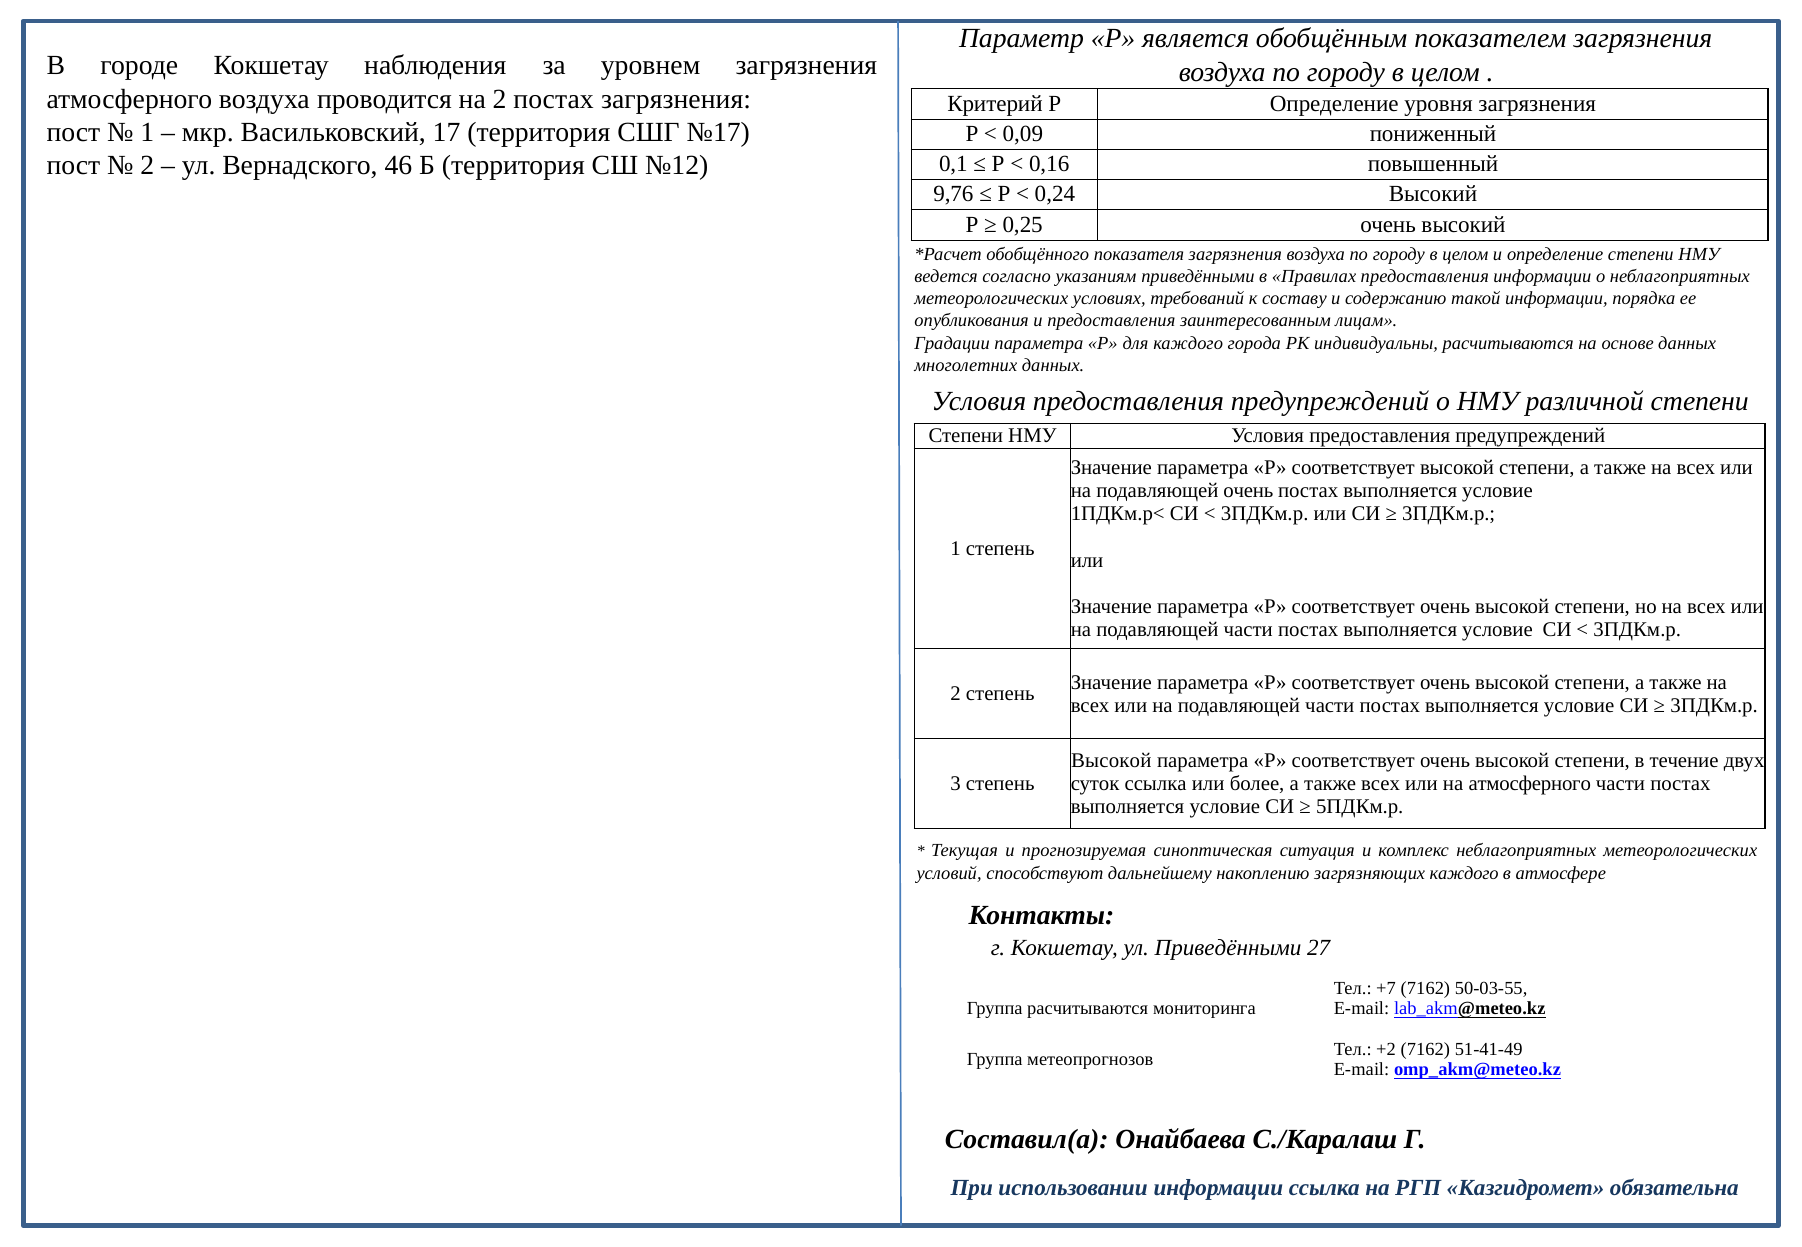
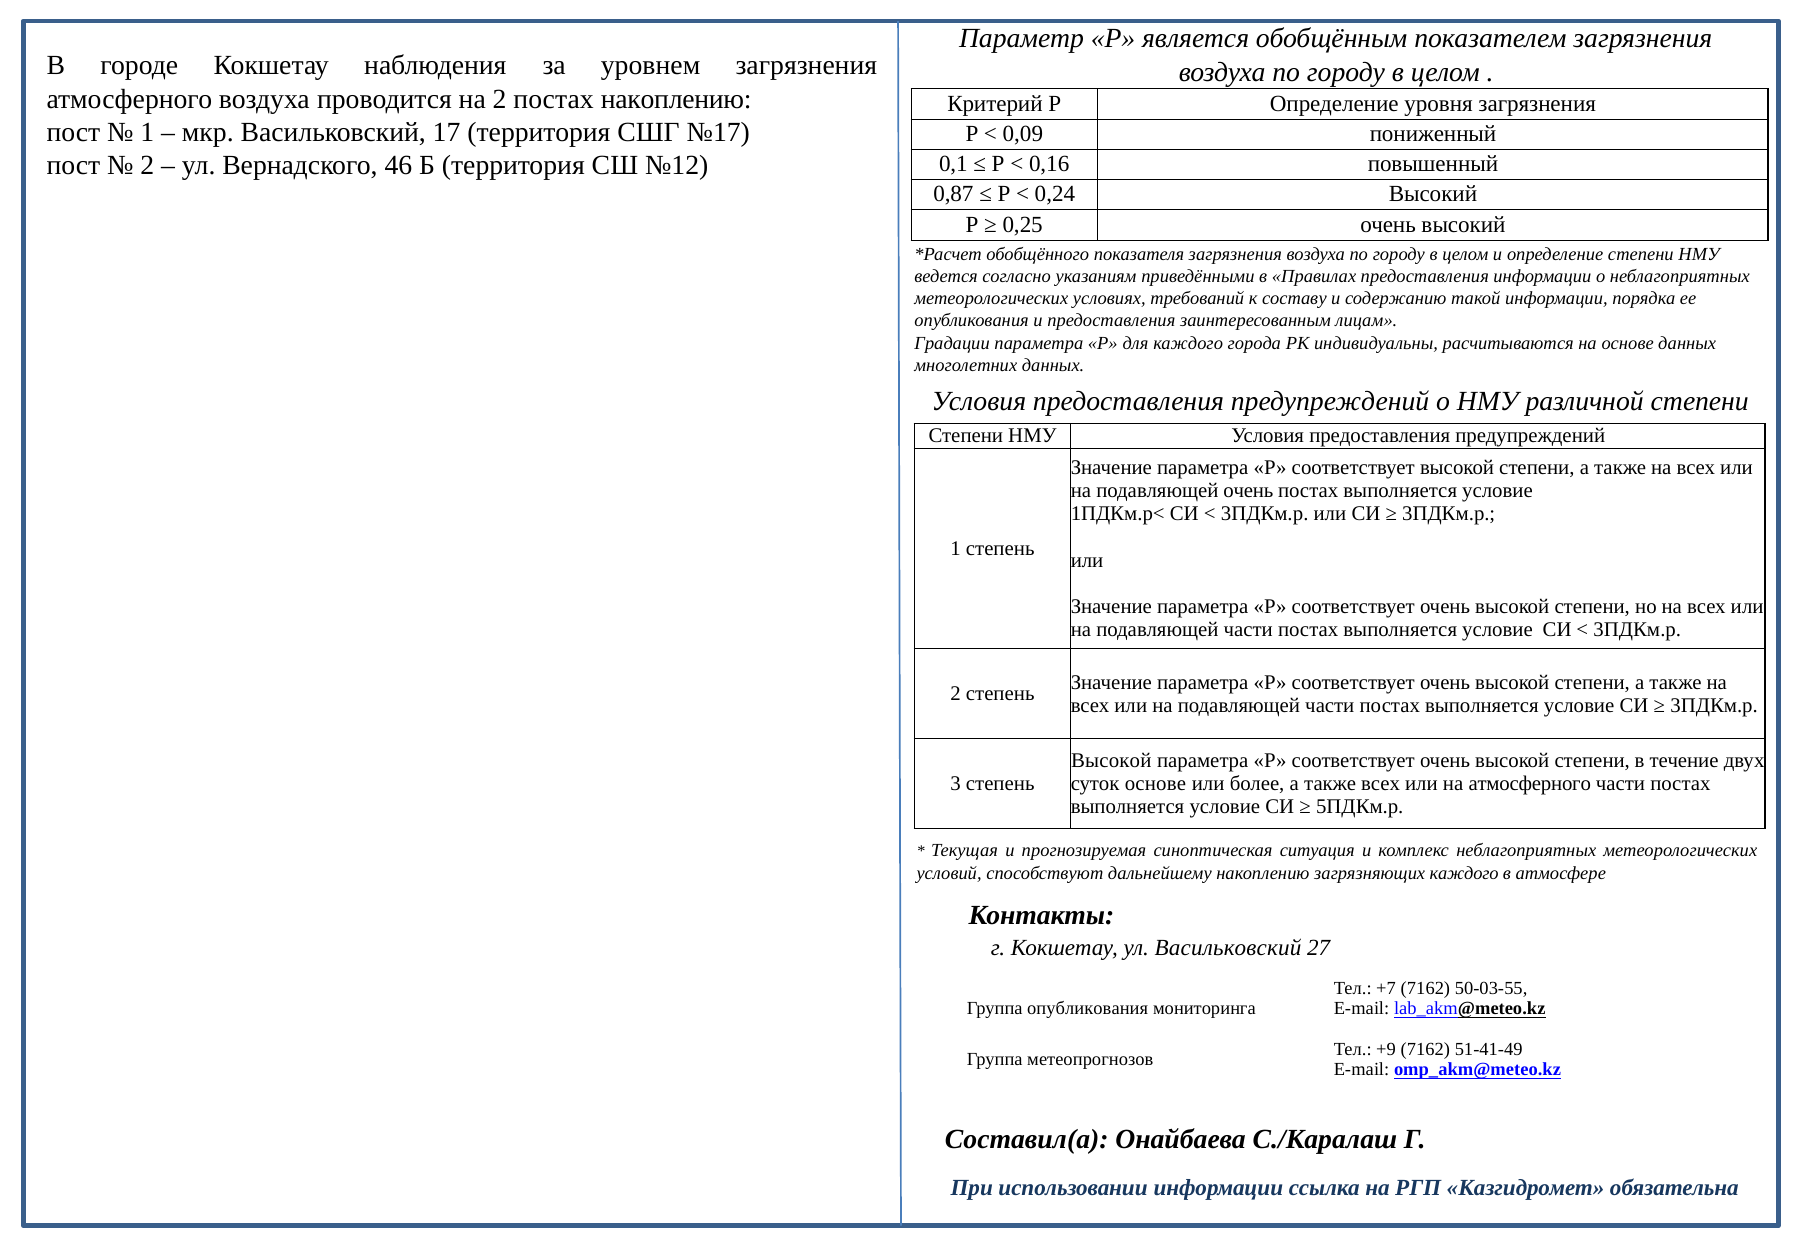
постах загрязнения: загрязнения -> накоплению
9,76: 9,76 -> 0,87
суток ссылка: ссылка -> основе
ул Приведёнными: Приведёнными -> Васильковский
Группа расчитываются: расчитываются -> опубликования
+2: +2 -> +9
